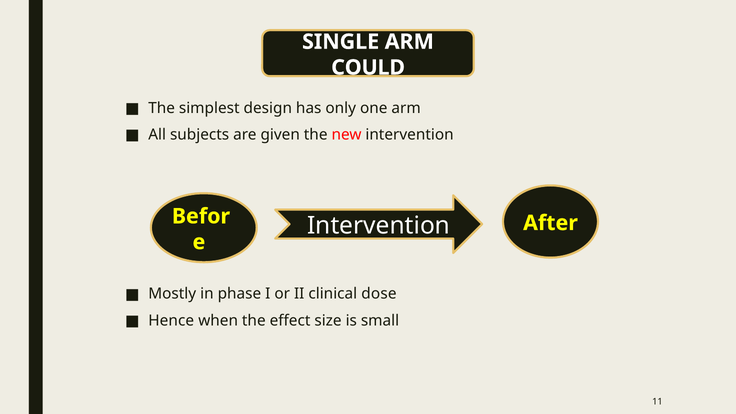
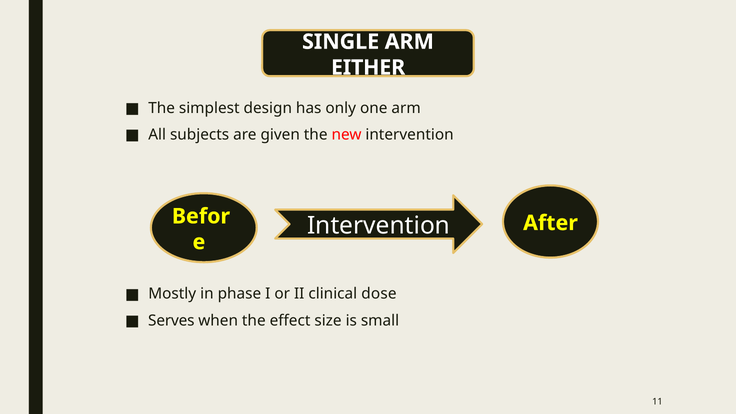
COULD: COULD -> EITHER
Hence: Hence -> Serves
